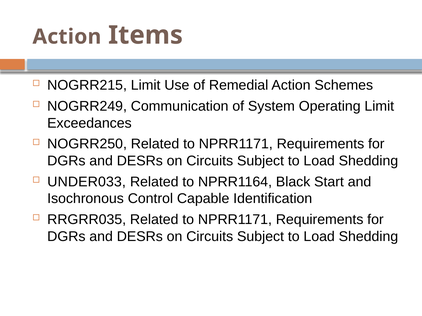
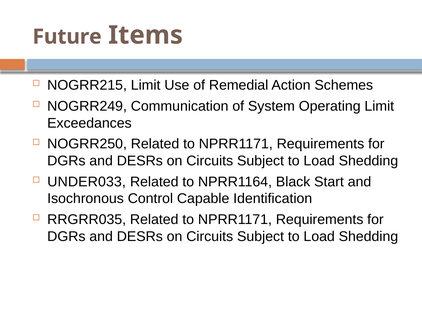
Action at (67, 37): Action -> Future
